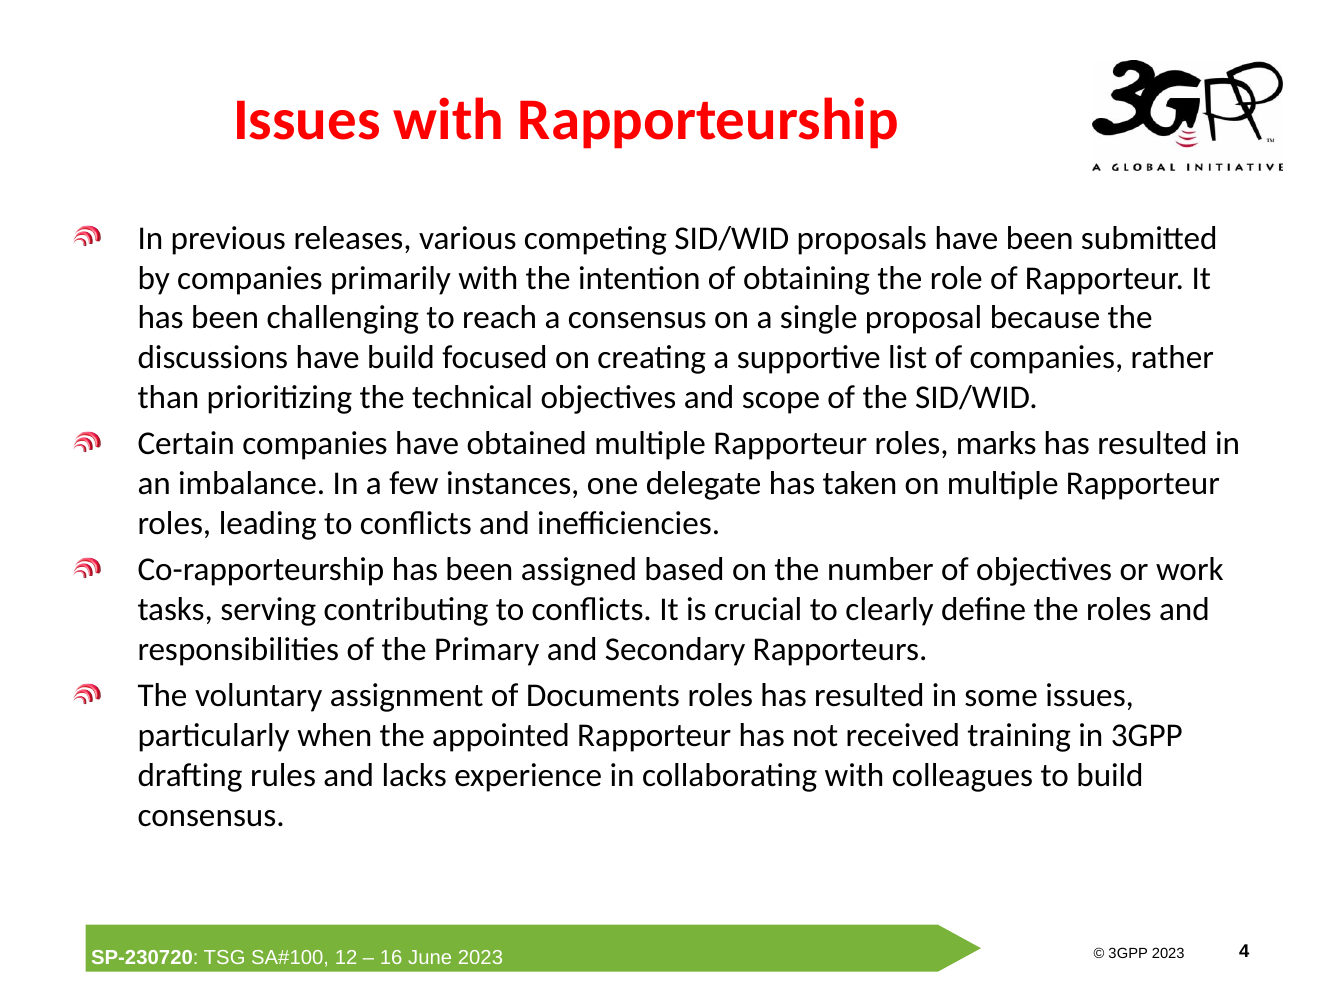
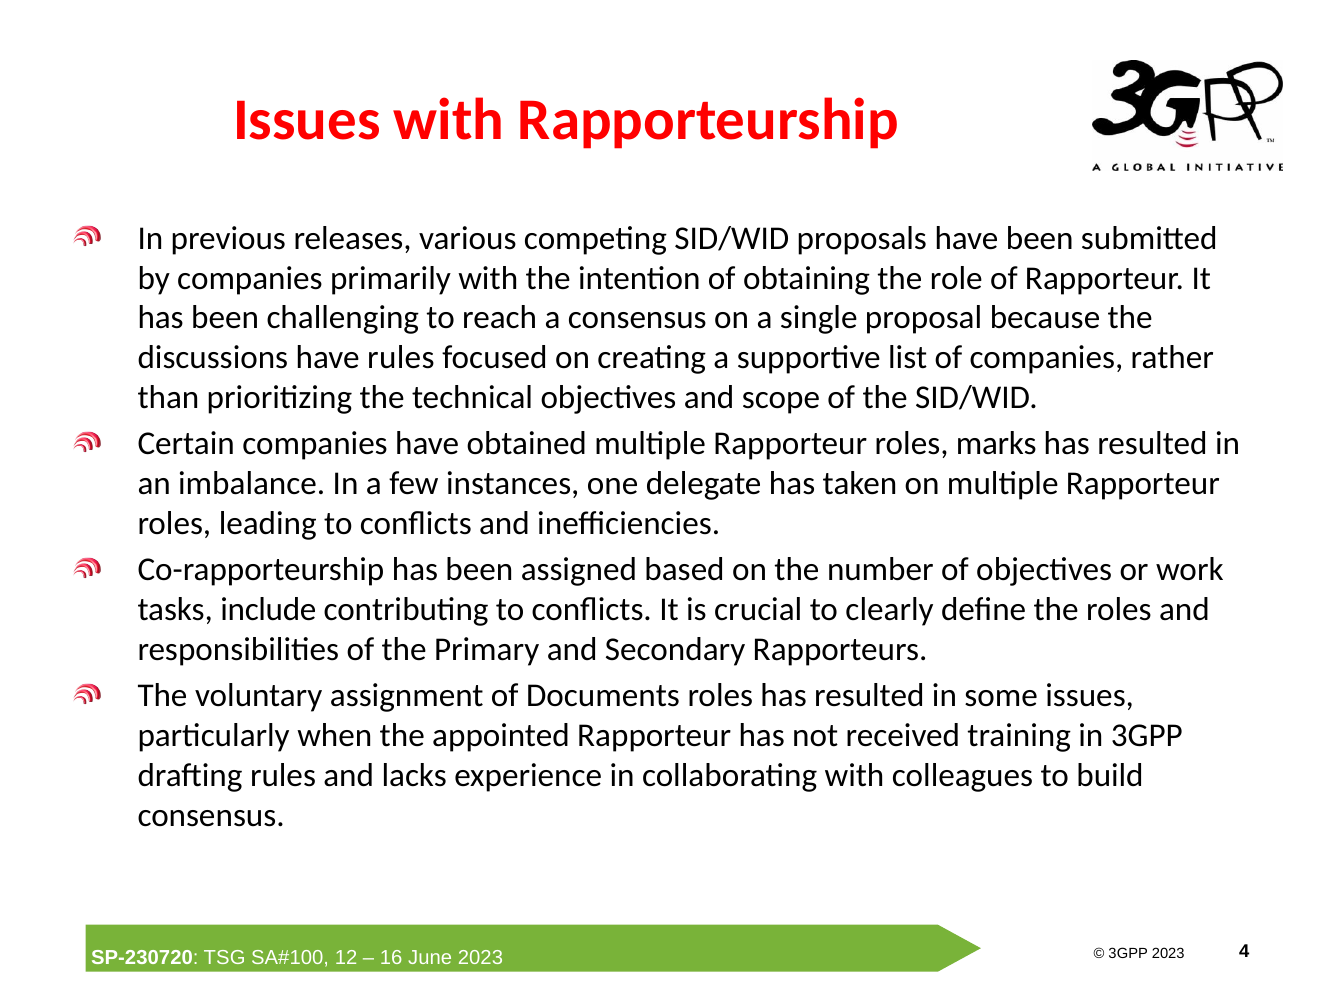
have build: build -> rules
serving: serving -> include
